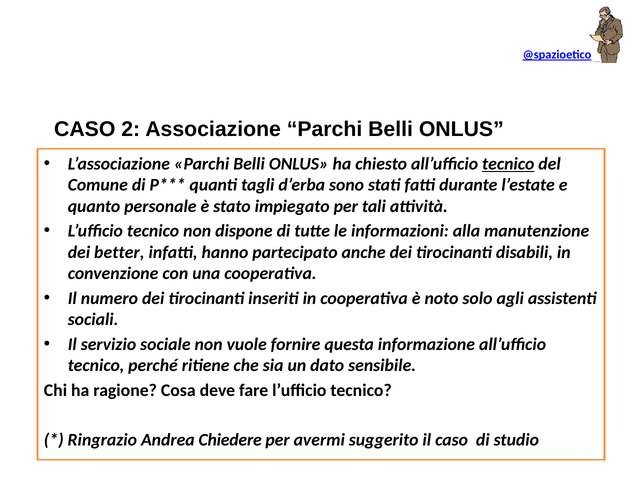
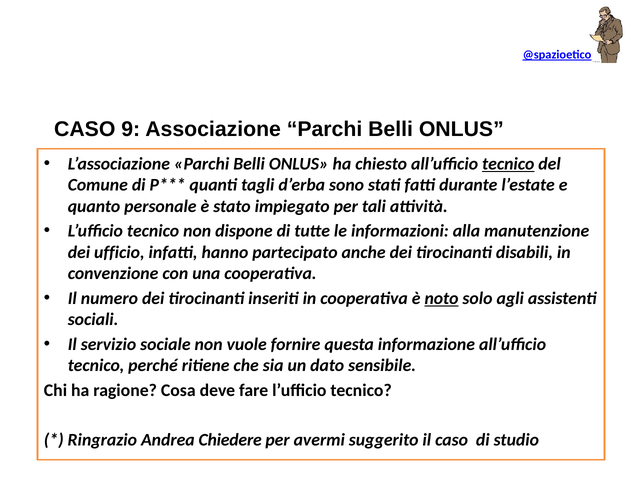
2: 2 -> 9
better: better -> ufficio
noto underline: none -> present
